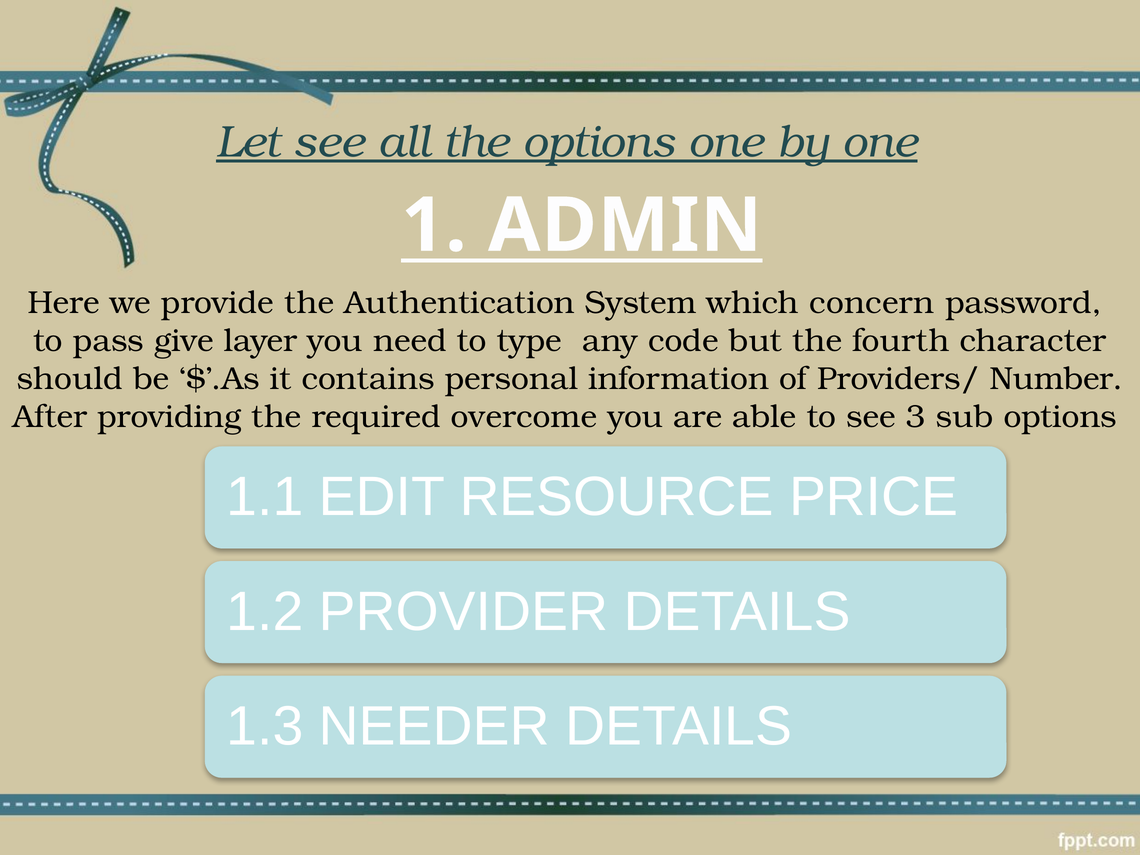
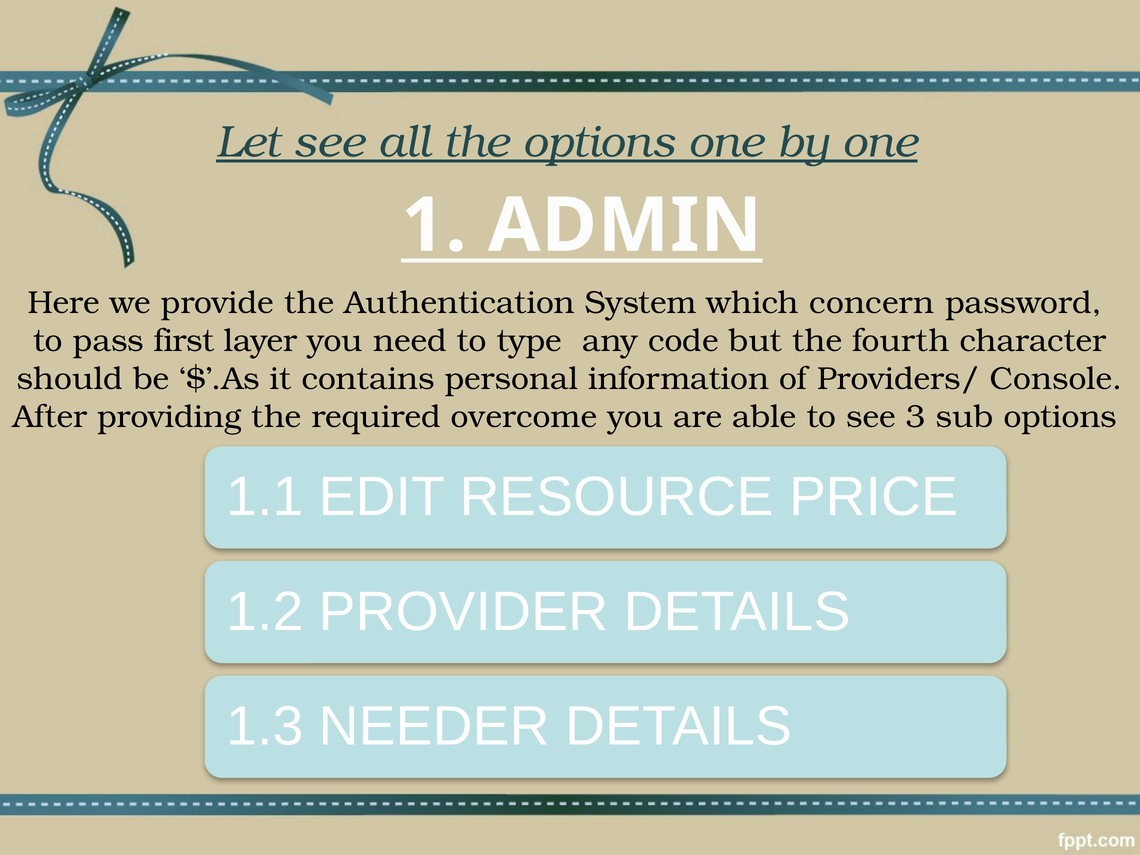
give: give -> first
Number: Number -> Console
